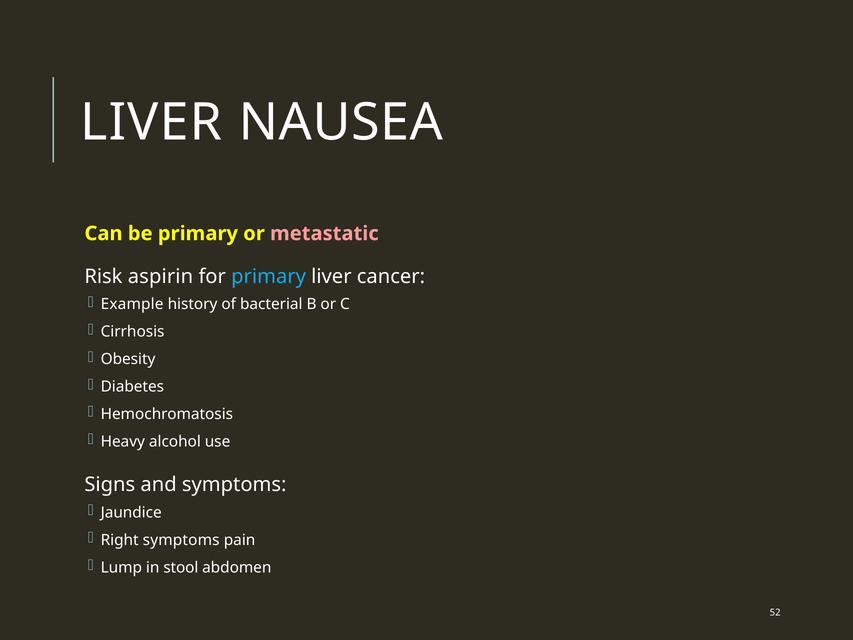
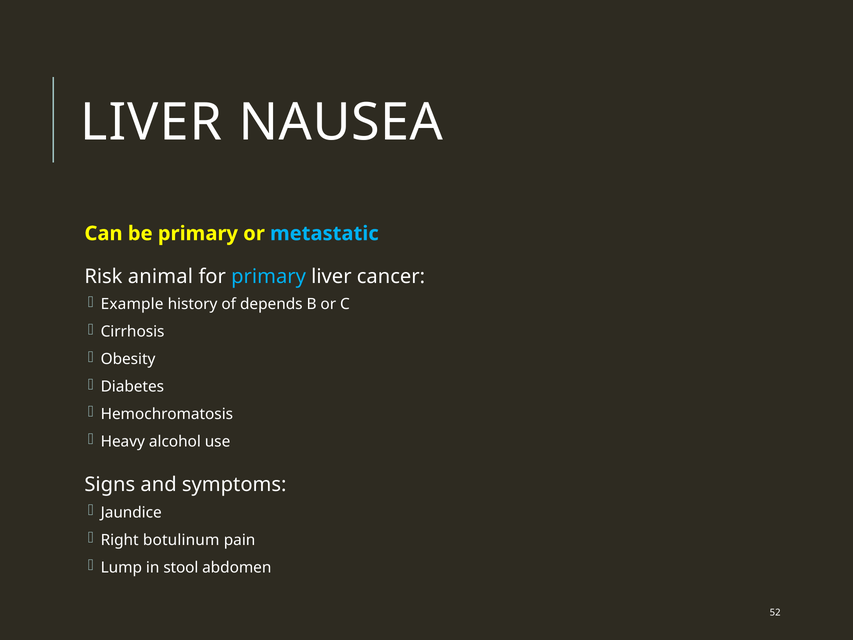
metastatic colour: pink -> light blue
aspirin: aspirin -> animal
bacterial: bacterial -> depends
Right symptoms: symptoms -> botulinum
